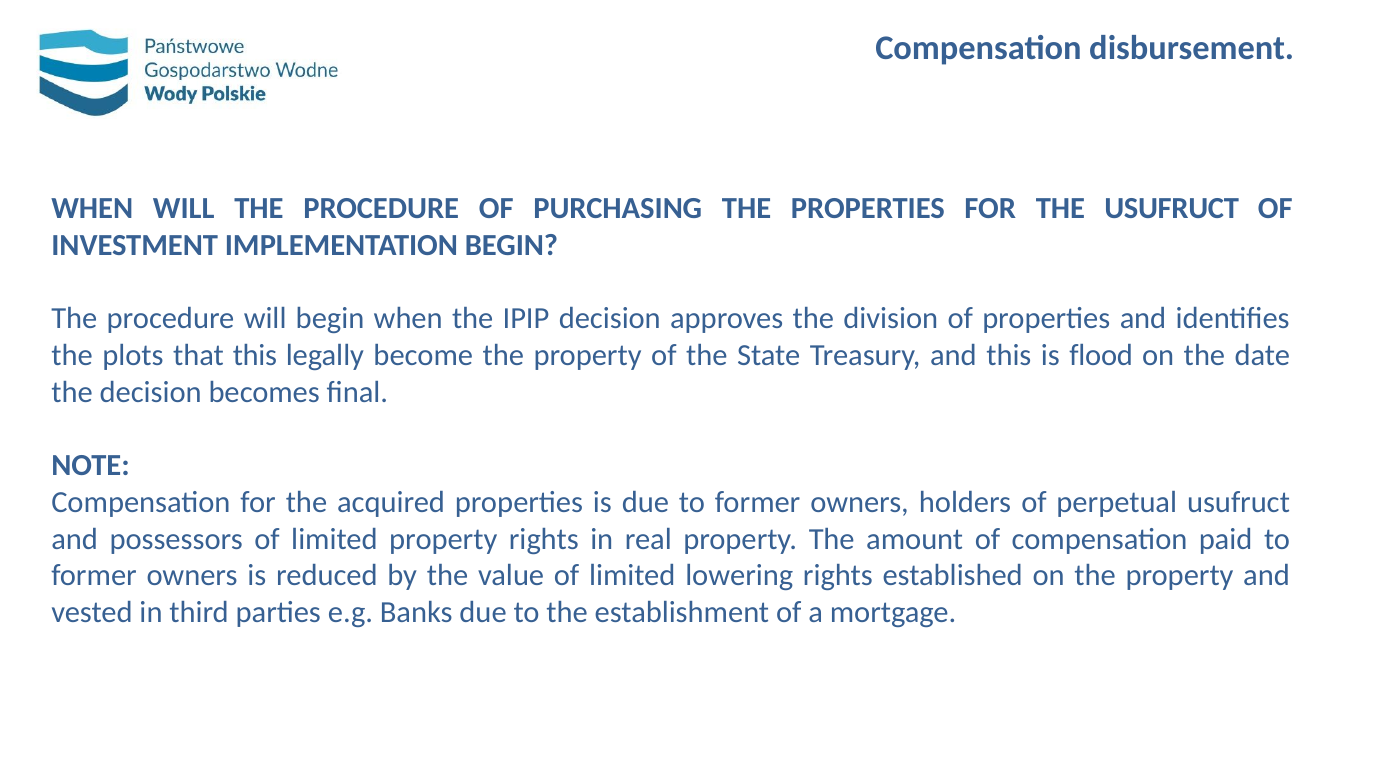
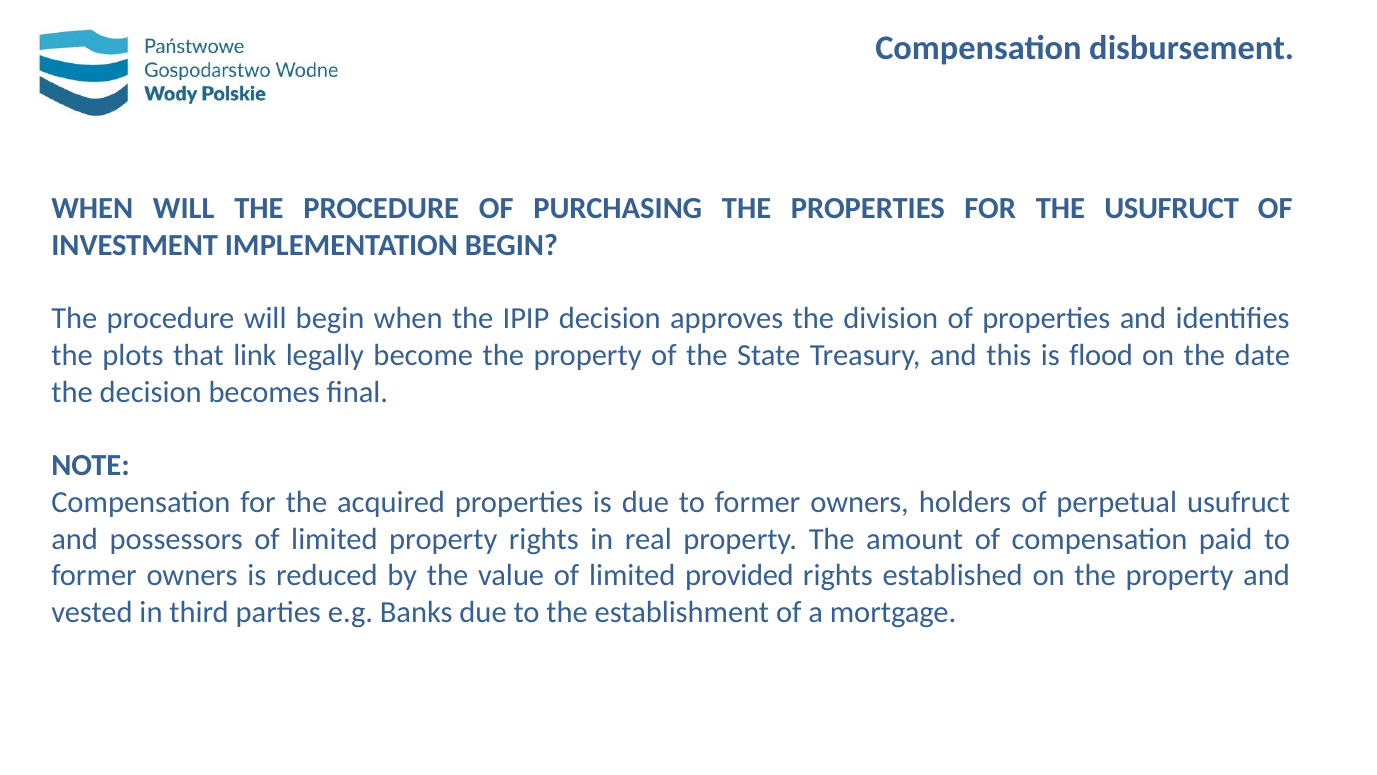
that this: this -> link
lowering: lowering -> provided
